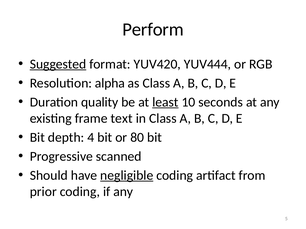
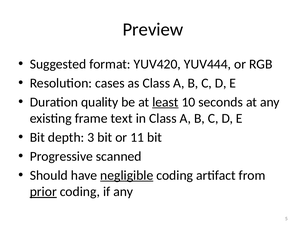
Perform: Perform -> Preview
Suggested underline: present -> none
alpha: alpha -> cases
4: 4 -> 3
80: 80 -> 11
prior underline: none -> present
